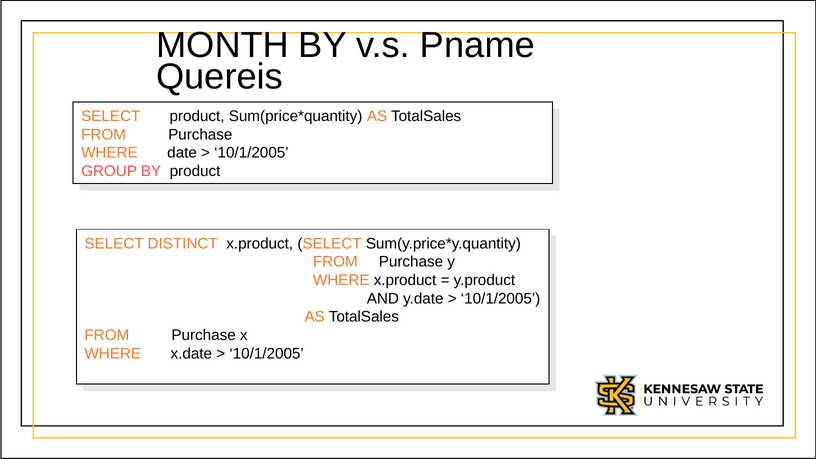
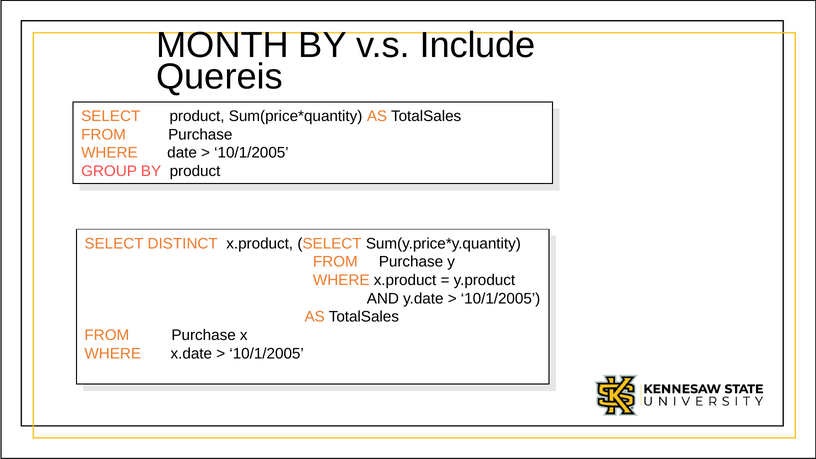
Pname: Pname -> Include
